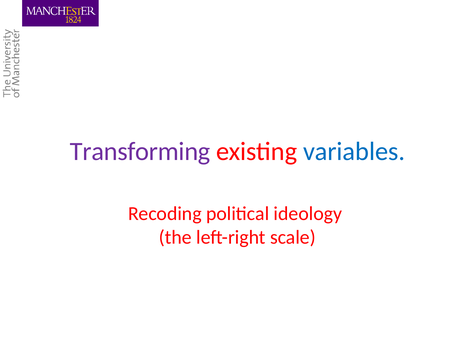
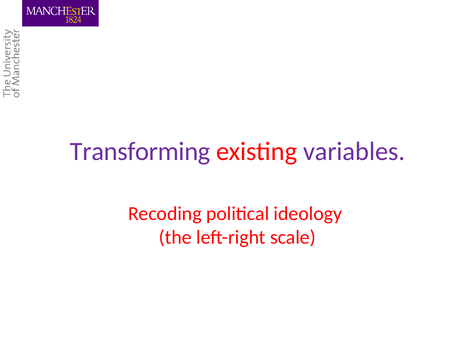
variables colour: blue -> purple
